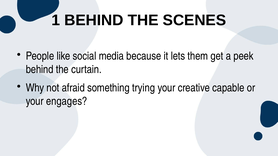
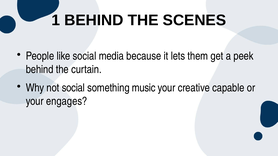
not afraid: afraid -> social
trying: trying -> music
